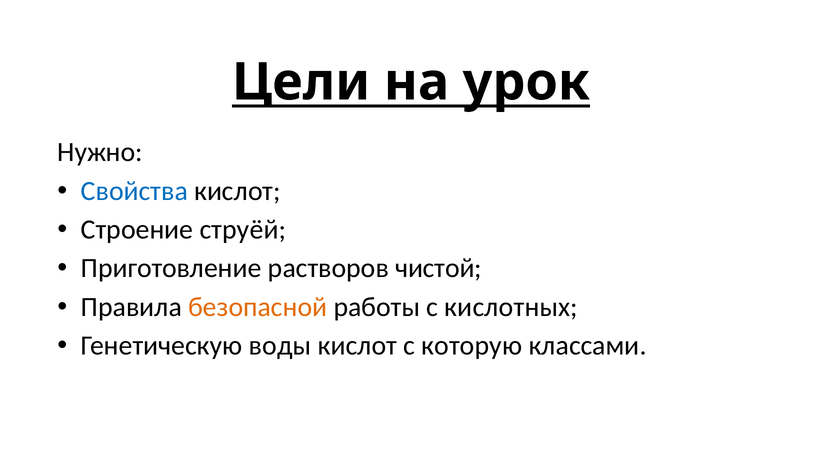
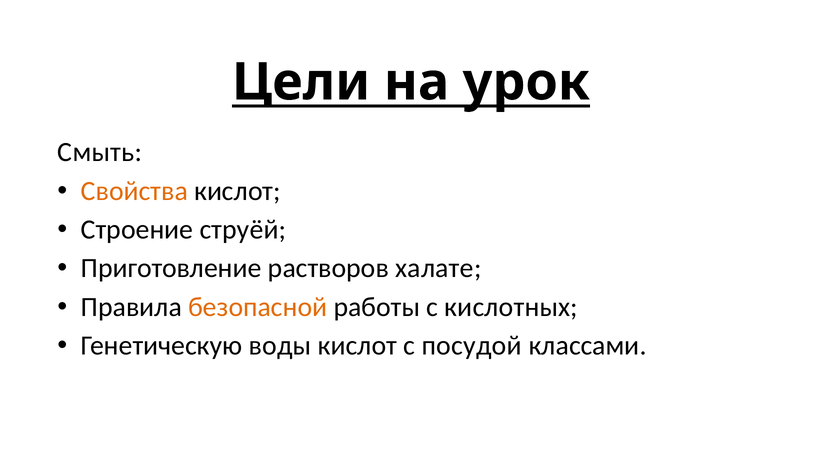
Нужно: Нужно -> Смыть
Свойства colour: blue -> orange
чистой: чистой -> халате
которую: которую -> посудой
